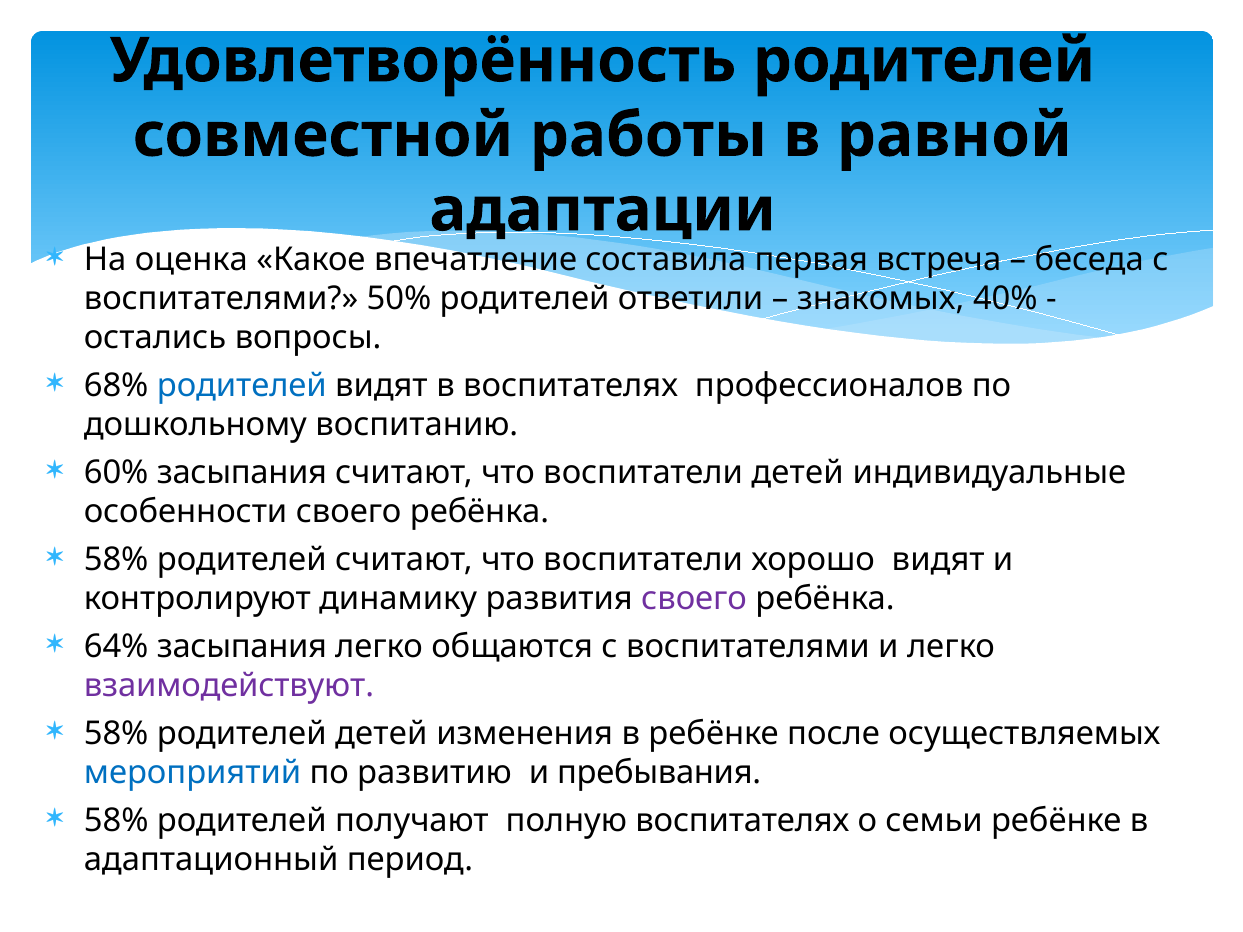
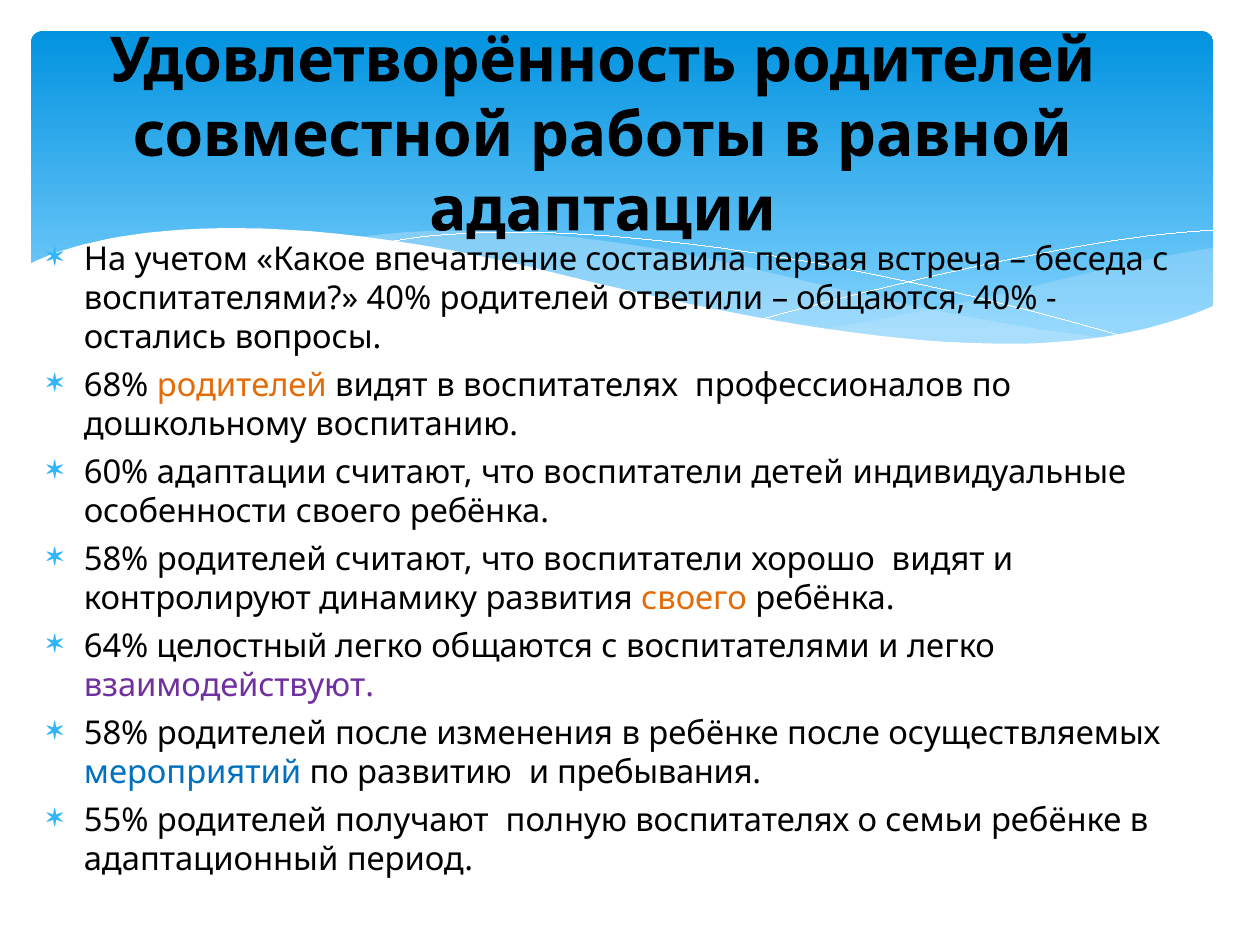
оценка: оценка -> учетом
воспитателями 50%: 50% -> 40%
знакомых at (881, 299): знакомых -> общаются
родителей at (242, 386) colour: blue -> orange
60% засыпания: засыпания -> адаптации
своего at (694, 599) colour: purple -> orange
64% засыпания: засыпания -> целостный
родителей детей: детей -> после
58% at (116, 820): 58% -> 55%
